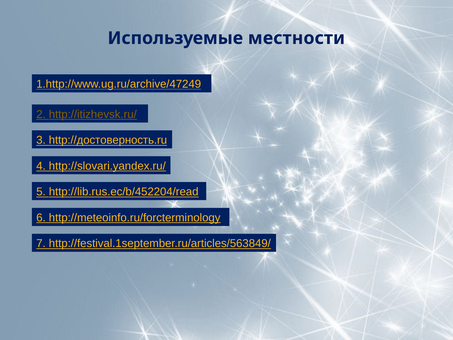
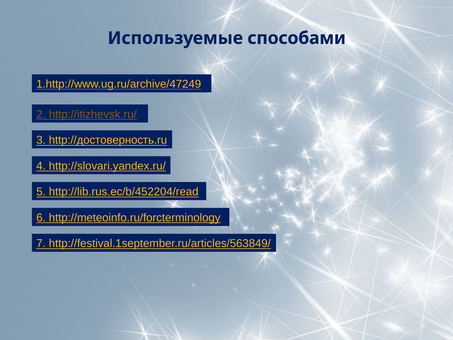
местности: местности -> способами
